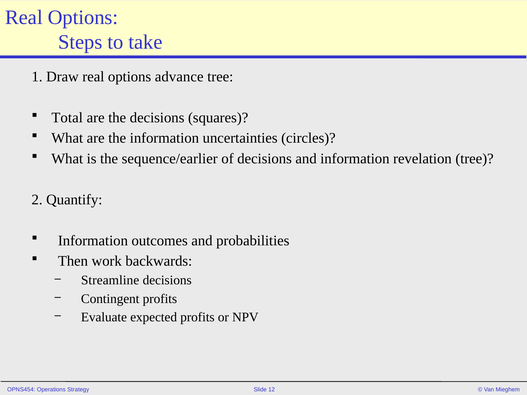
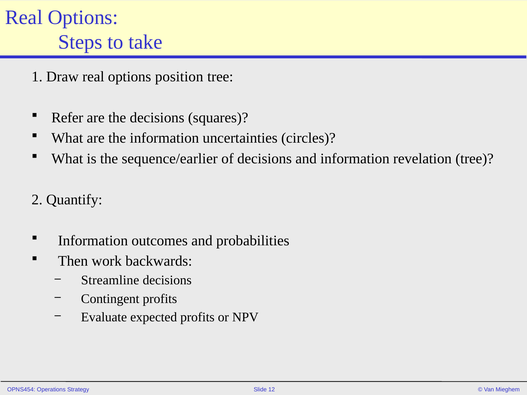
advance: advance -> position
Total: Total -> Refer
